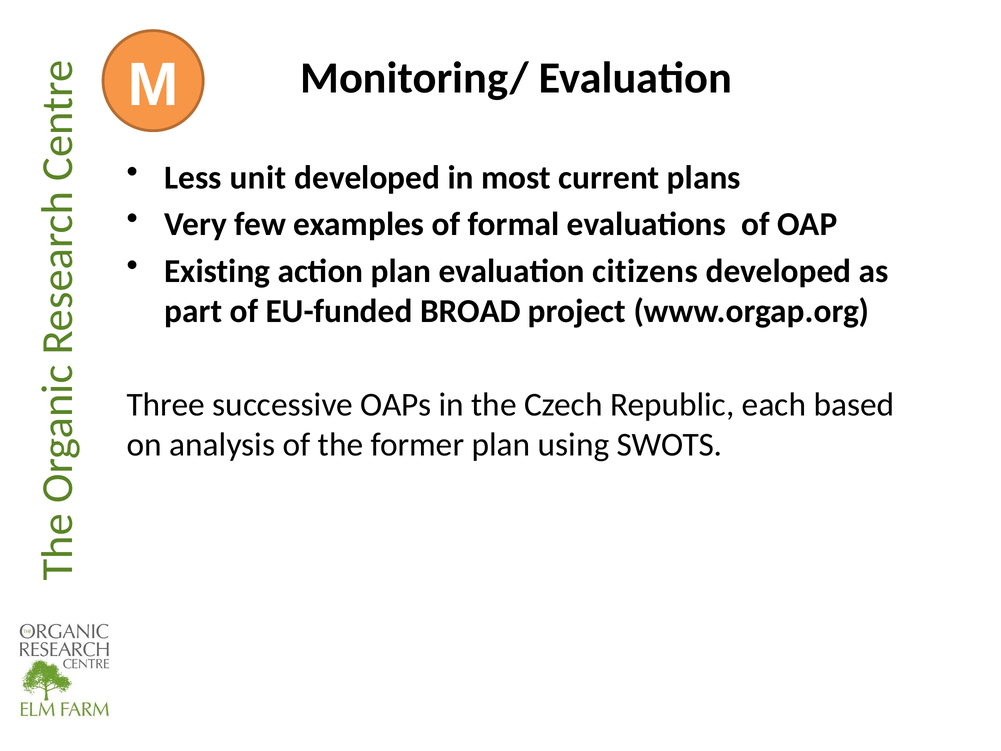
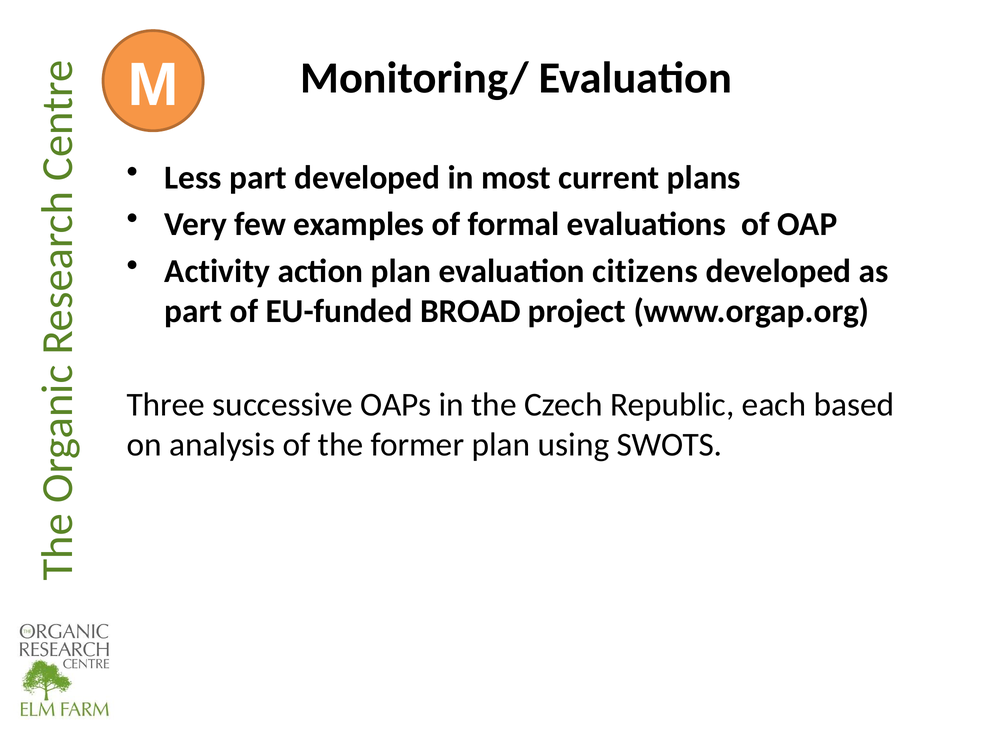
Less unit: unit -> part
Existing: Existing -> Activity
